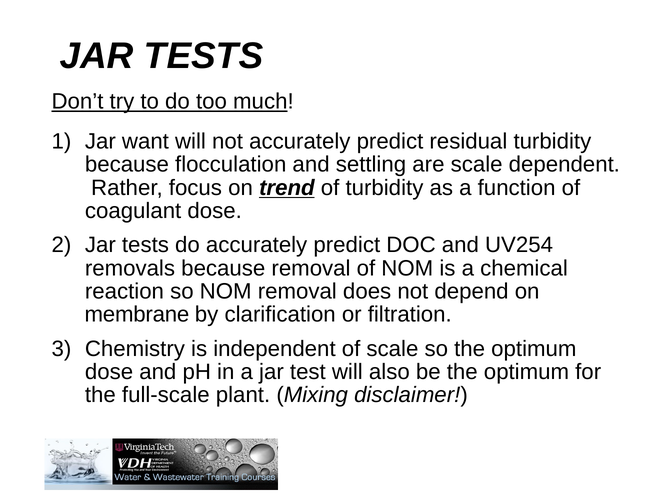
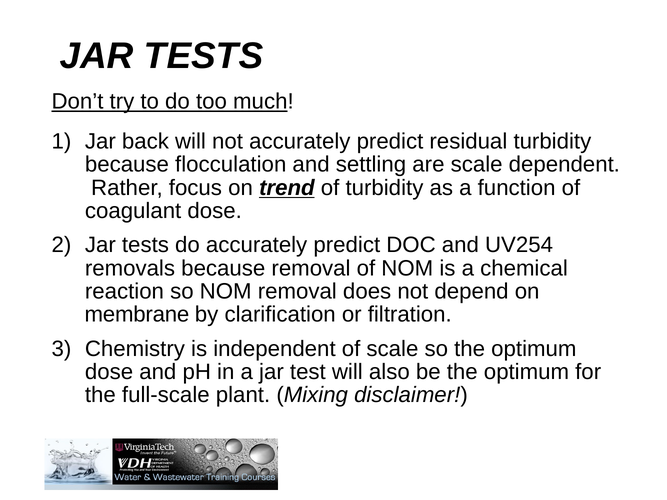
want: want -> back
